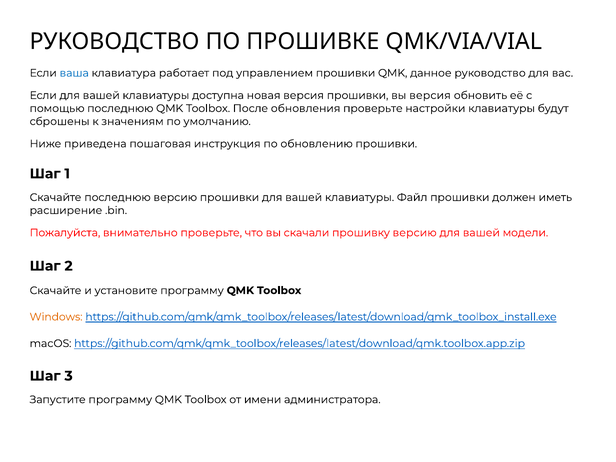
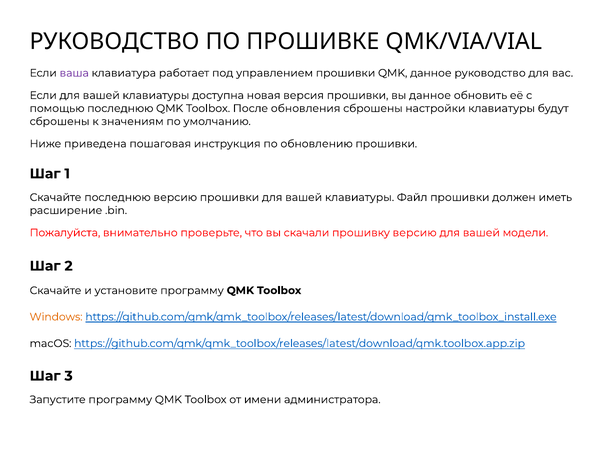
ваша colour: blue -> purple
вы версия: версия -> данное
обновления проверьте: проверьте -> сброшены
